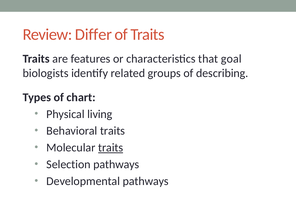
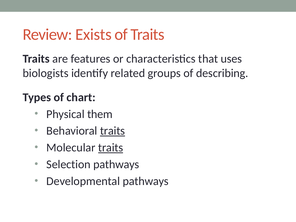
Differ: Differ -> Exists
goal: goal -> uses
living: living -> them
traits at (113, 131) underline: none -> present
